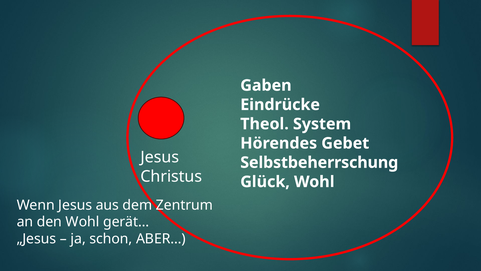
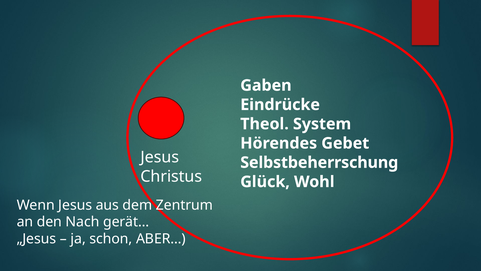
den Wohl: Wohl -> Nach
